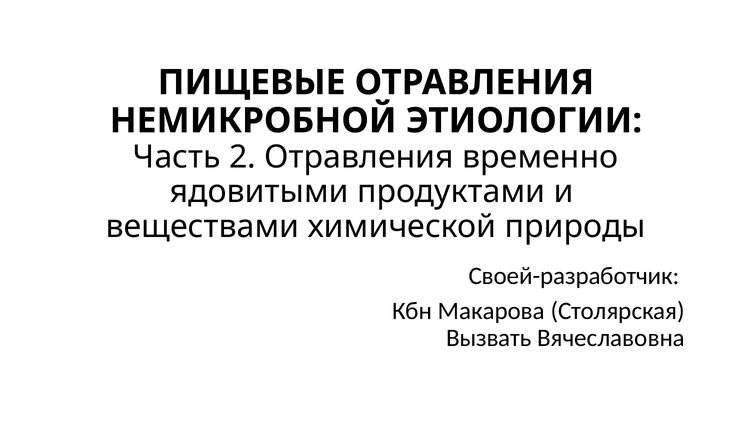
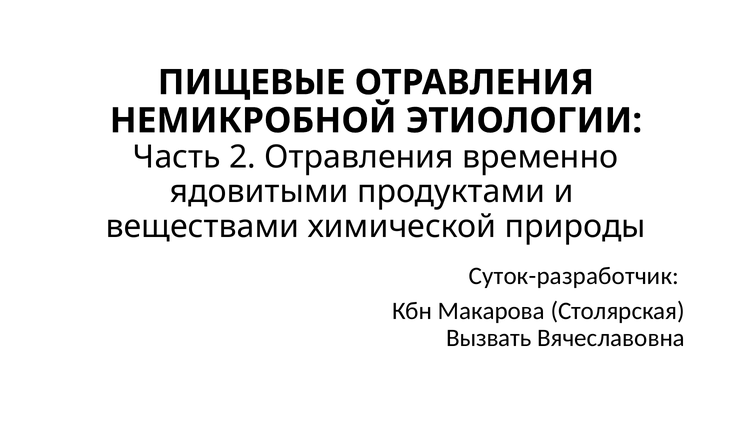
Своей-разработчик: Своей-разработчик -> Суток-разработчик
